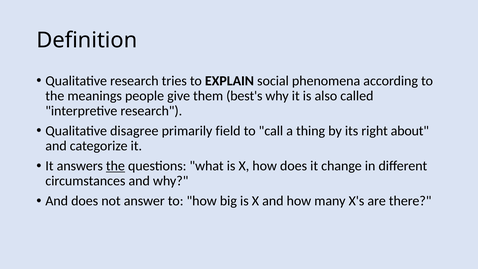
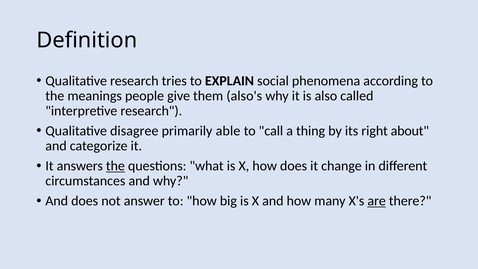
best's: best's -> also's
field: field -> able
are underline: none -> present
